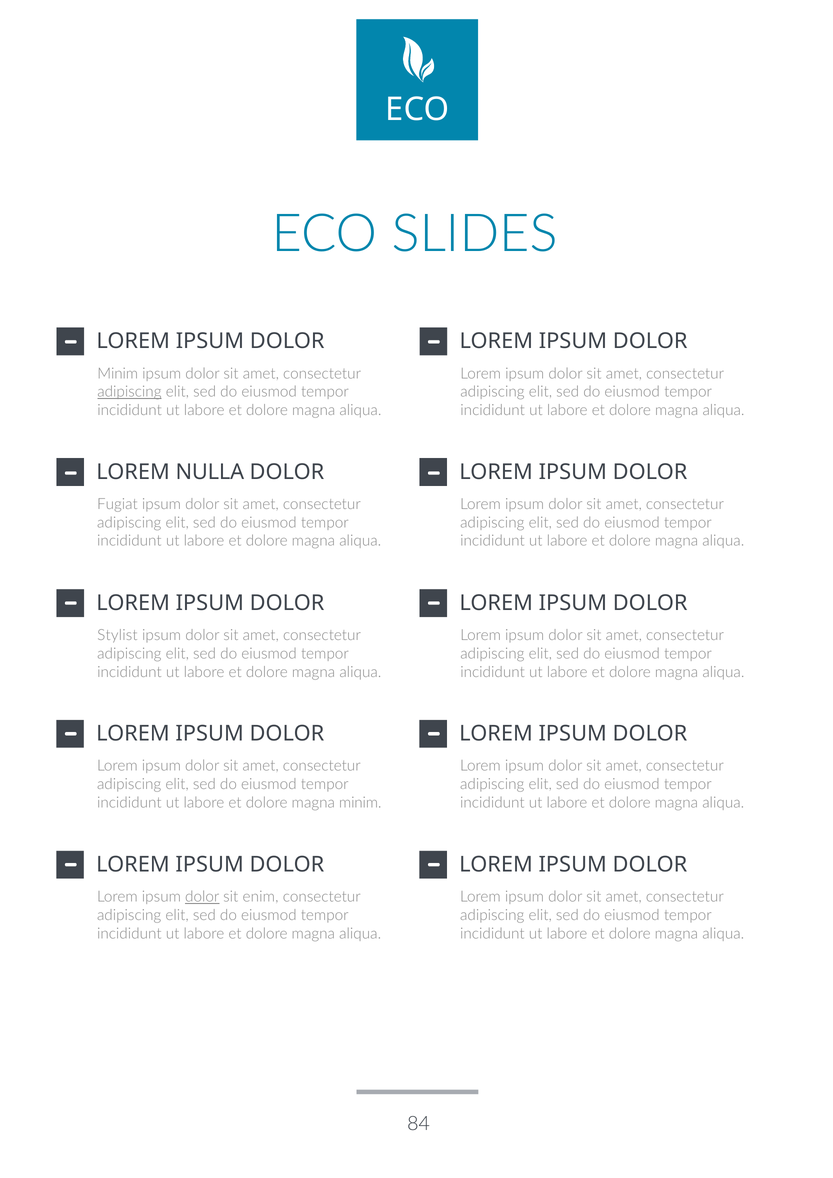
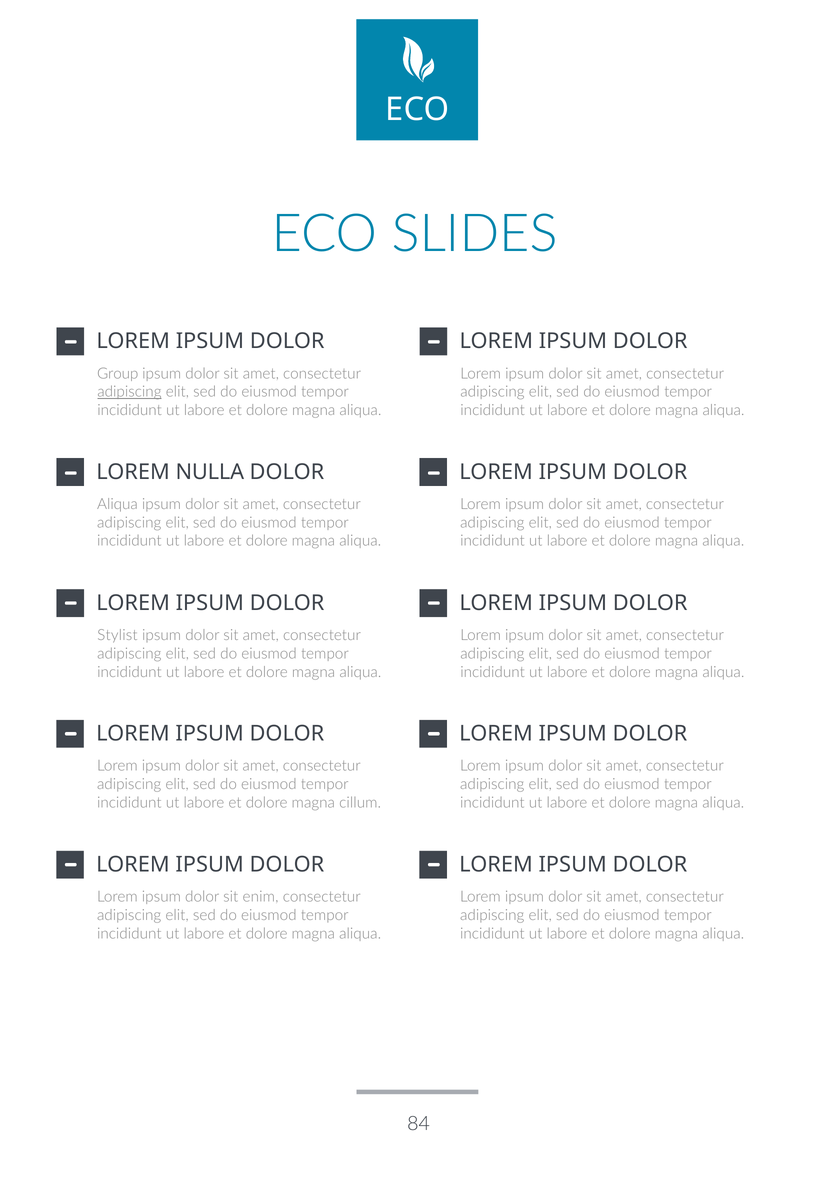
Minim at (118, 373): Minim -> Group
Fugiat at (117, 504): Fugiat -> Aliqua
magna minim: minim -> cillum
dolor at (202, 896) underline: present -> none
